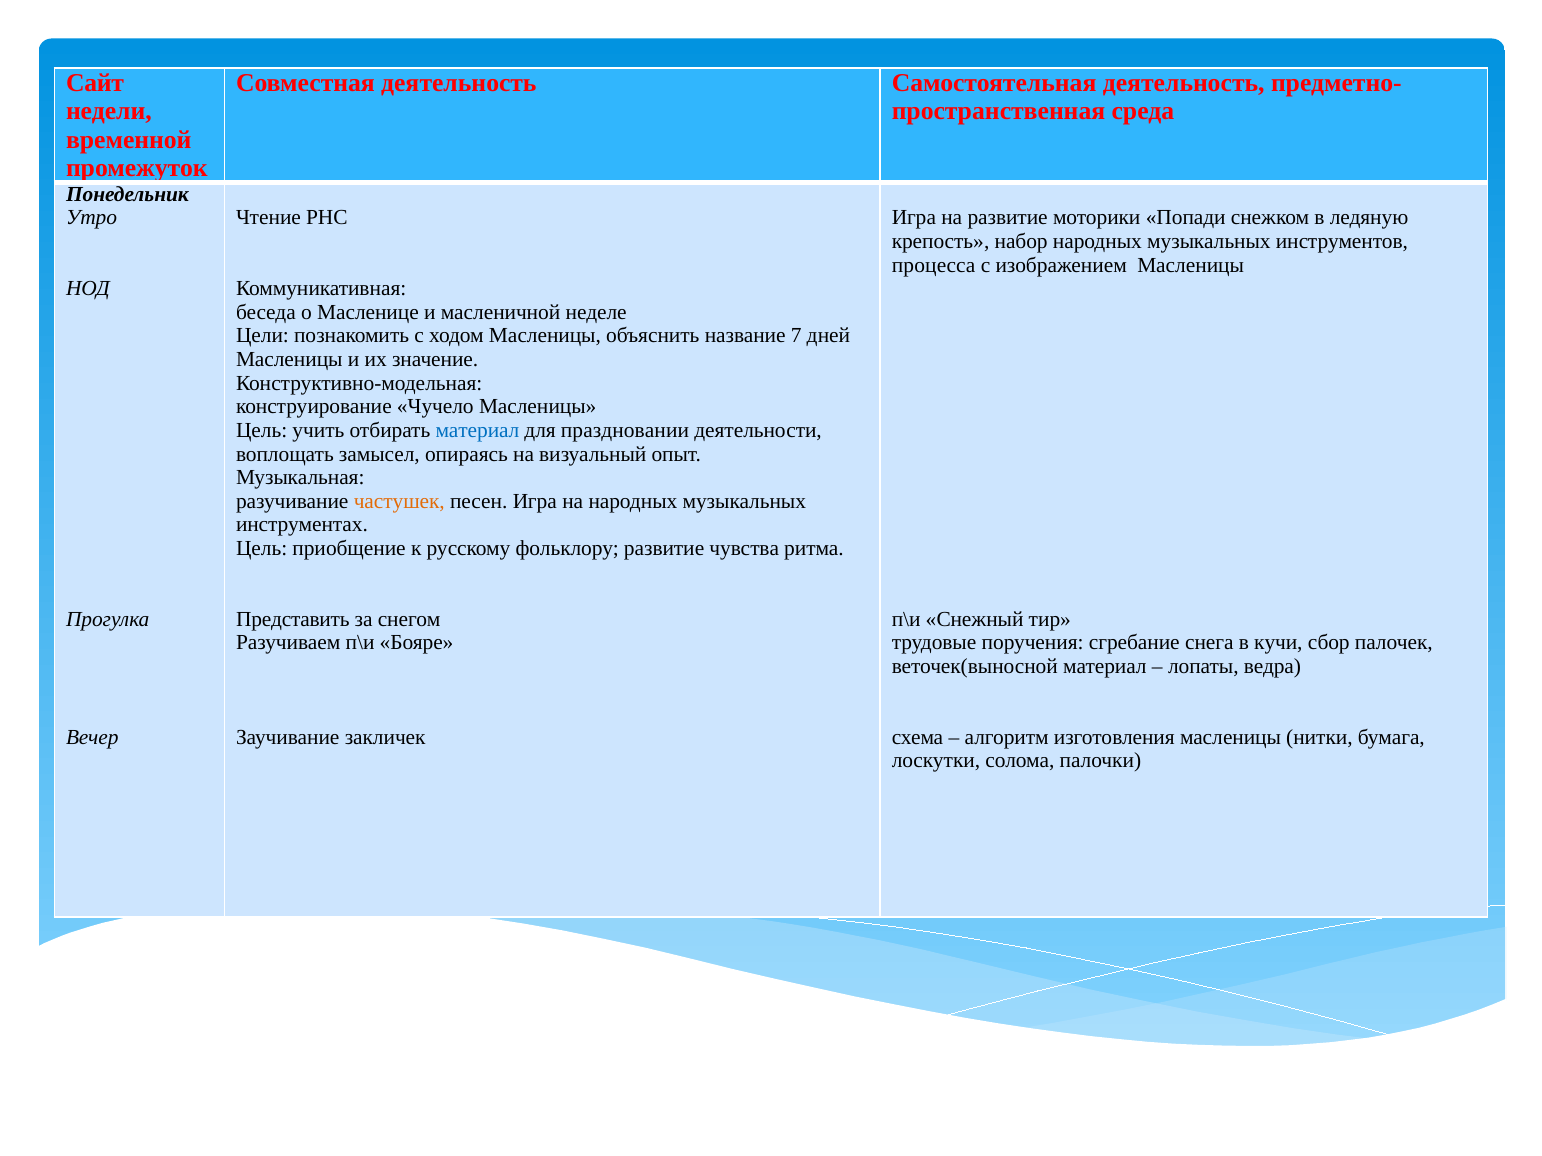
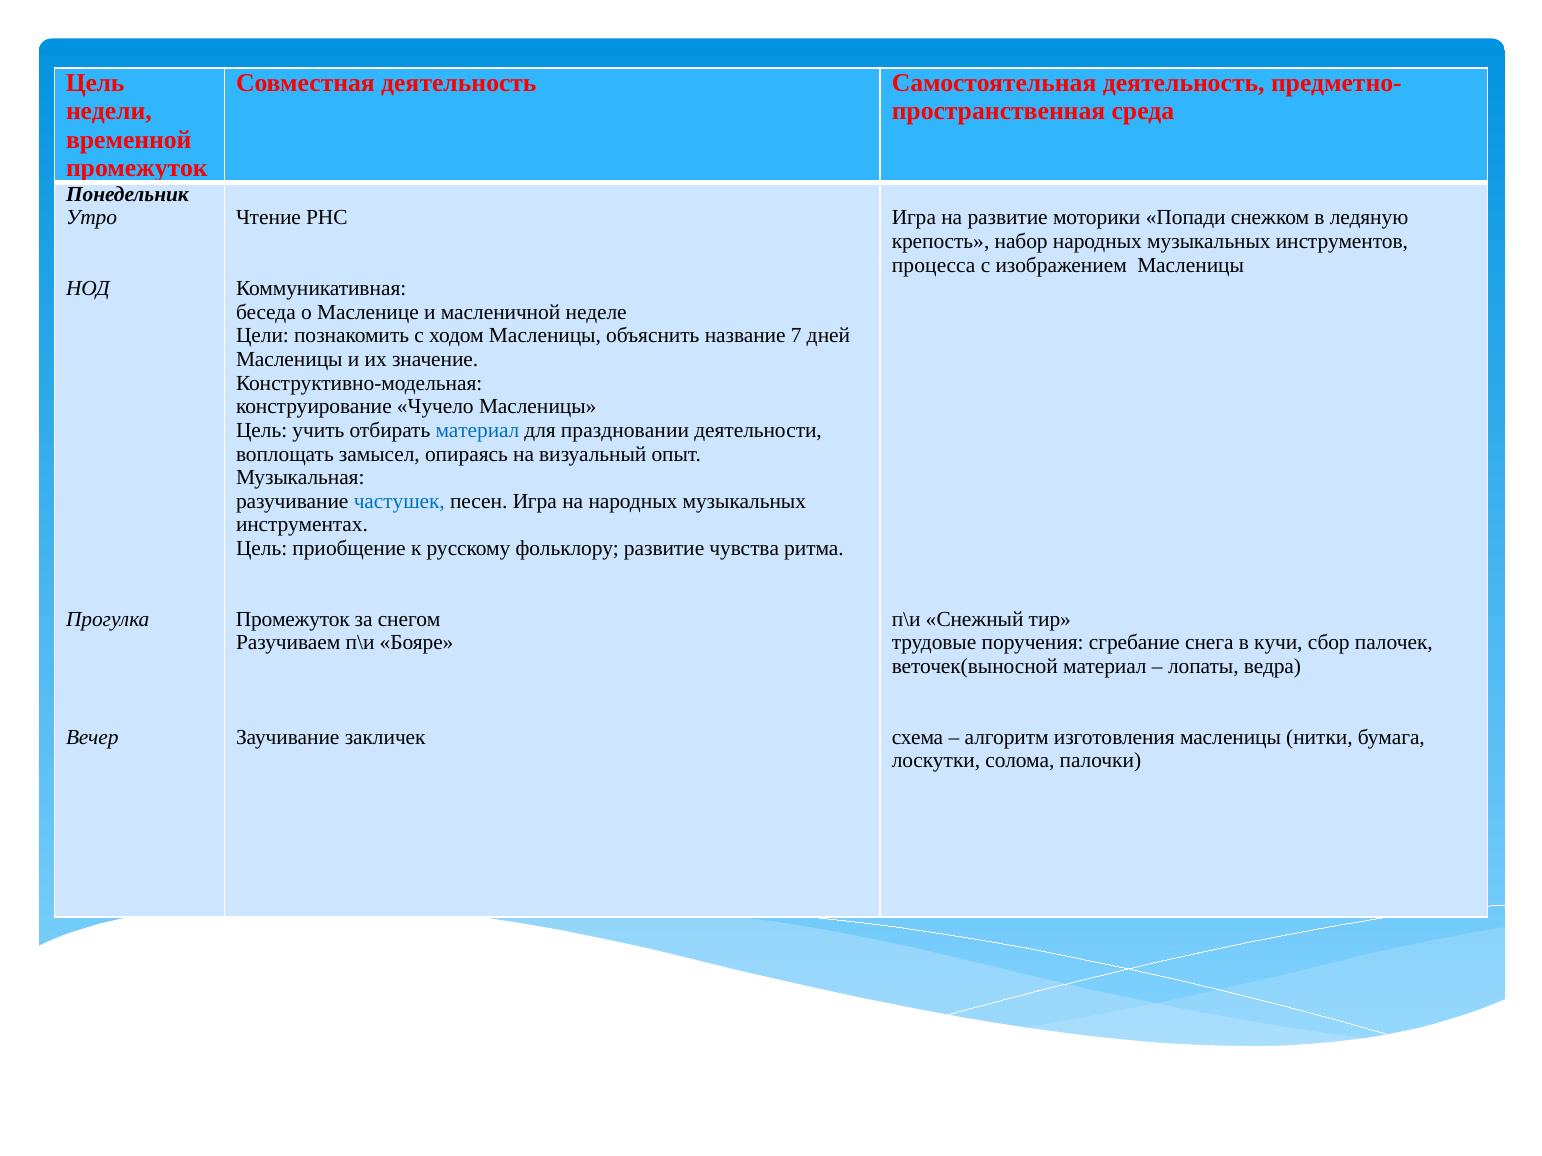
Сайт at (95, 83): Сайт -> Цель
частушек colour: orange -> blue
Представить at (293, 619): Представить -> Промежуток
